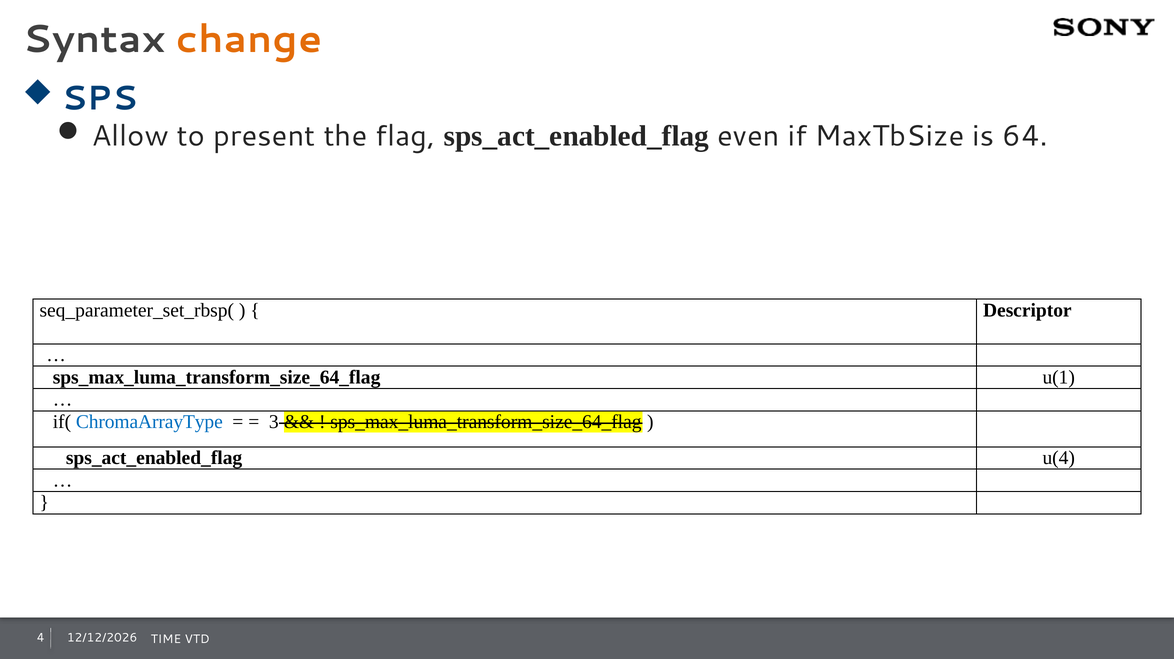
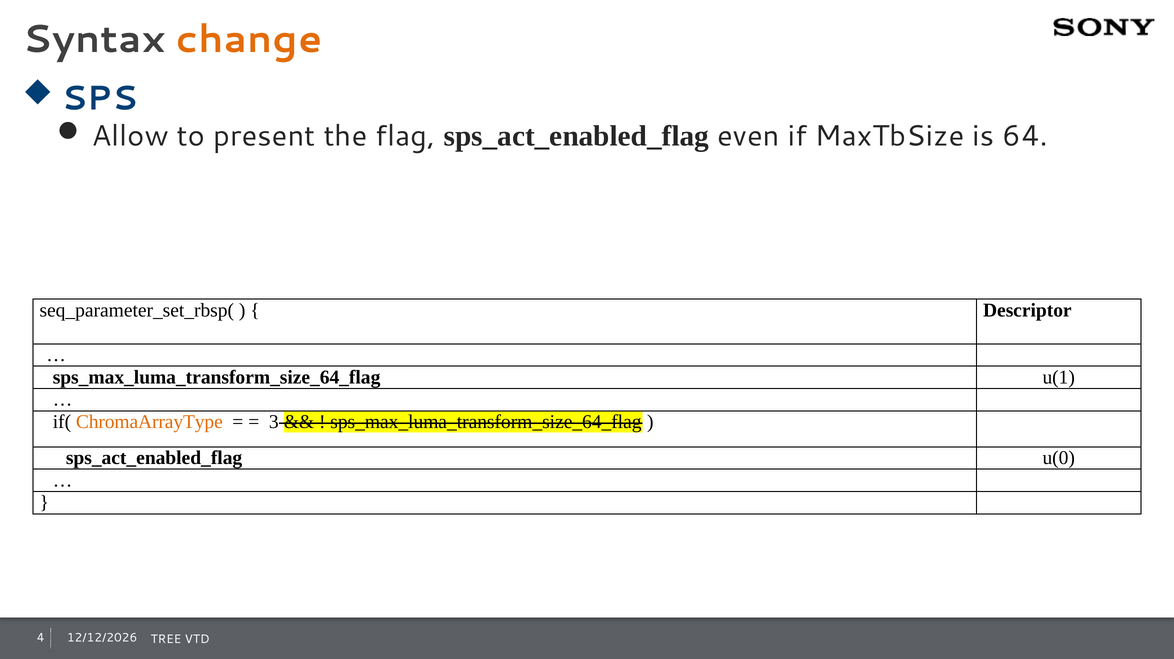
ChromaArrayType colour: blue -> orange
u(4: u(4 -> u(0
TIME: TIME -> TREE
